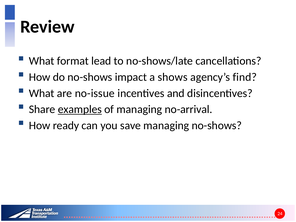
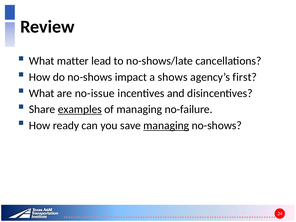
format: format -> matter
find: find -> first
no-arrival: no-arrival -> no-failure
managing at (166, 126) underline: none -> present
